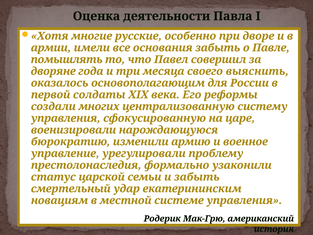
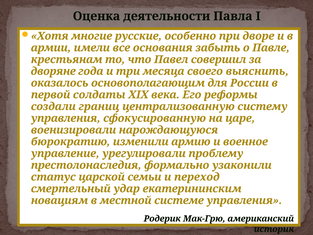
помышлять: помышлять -> крестьянам
многих: многих -> границ
и забыть: забыть -> переход
